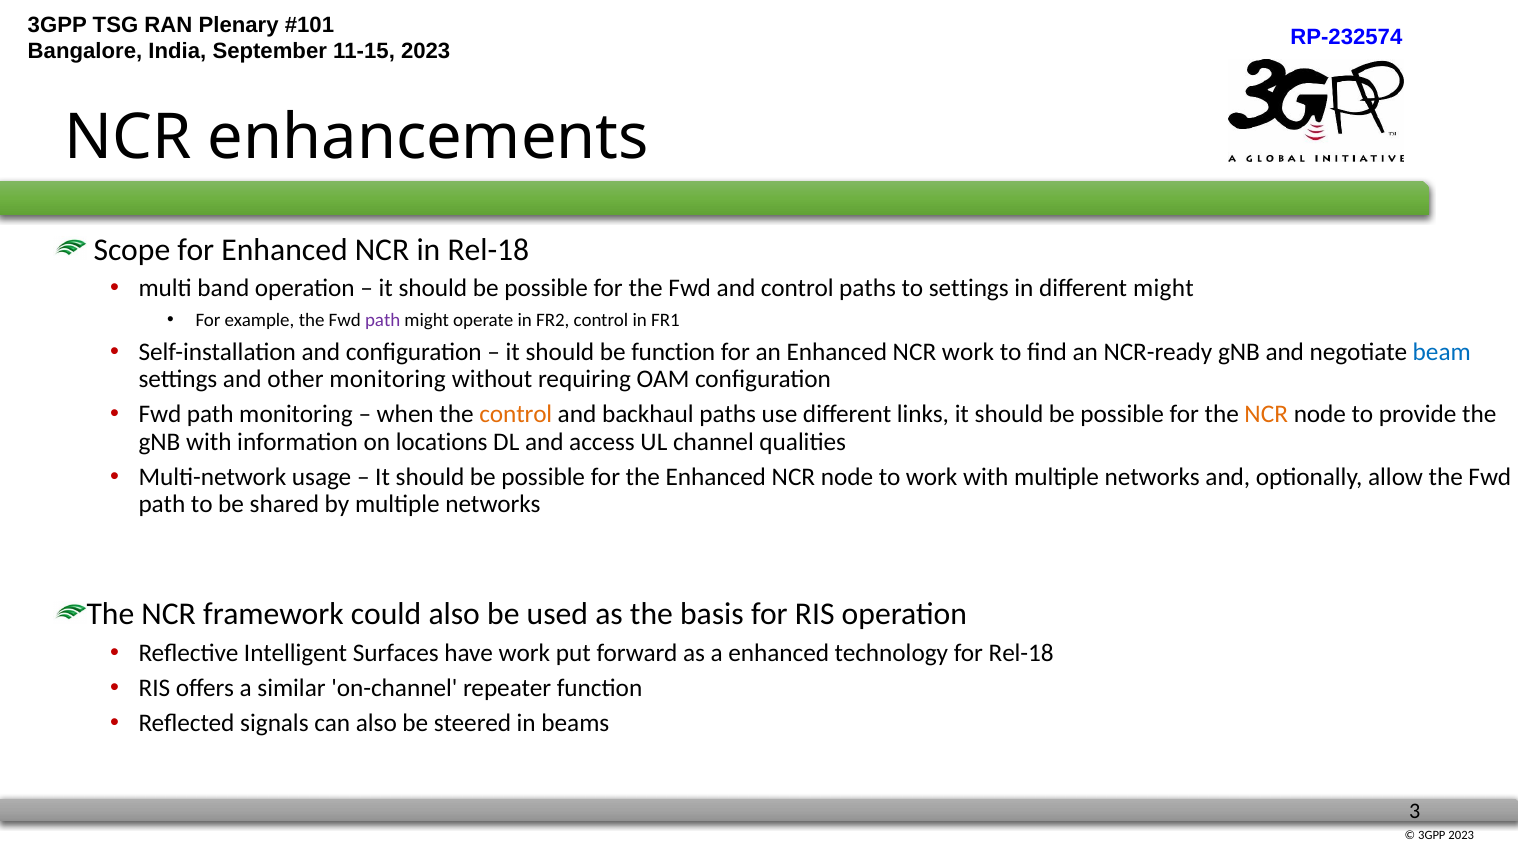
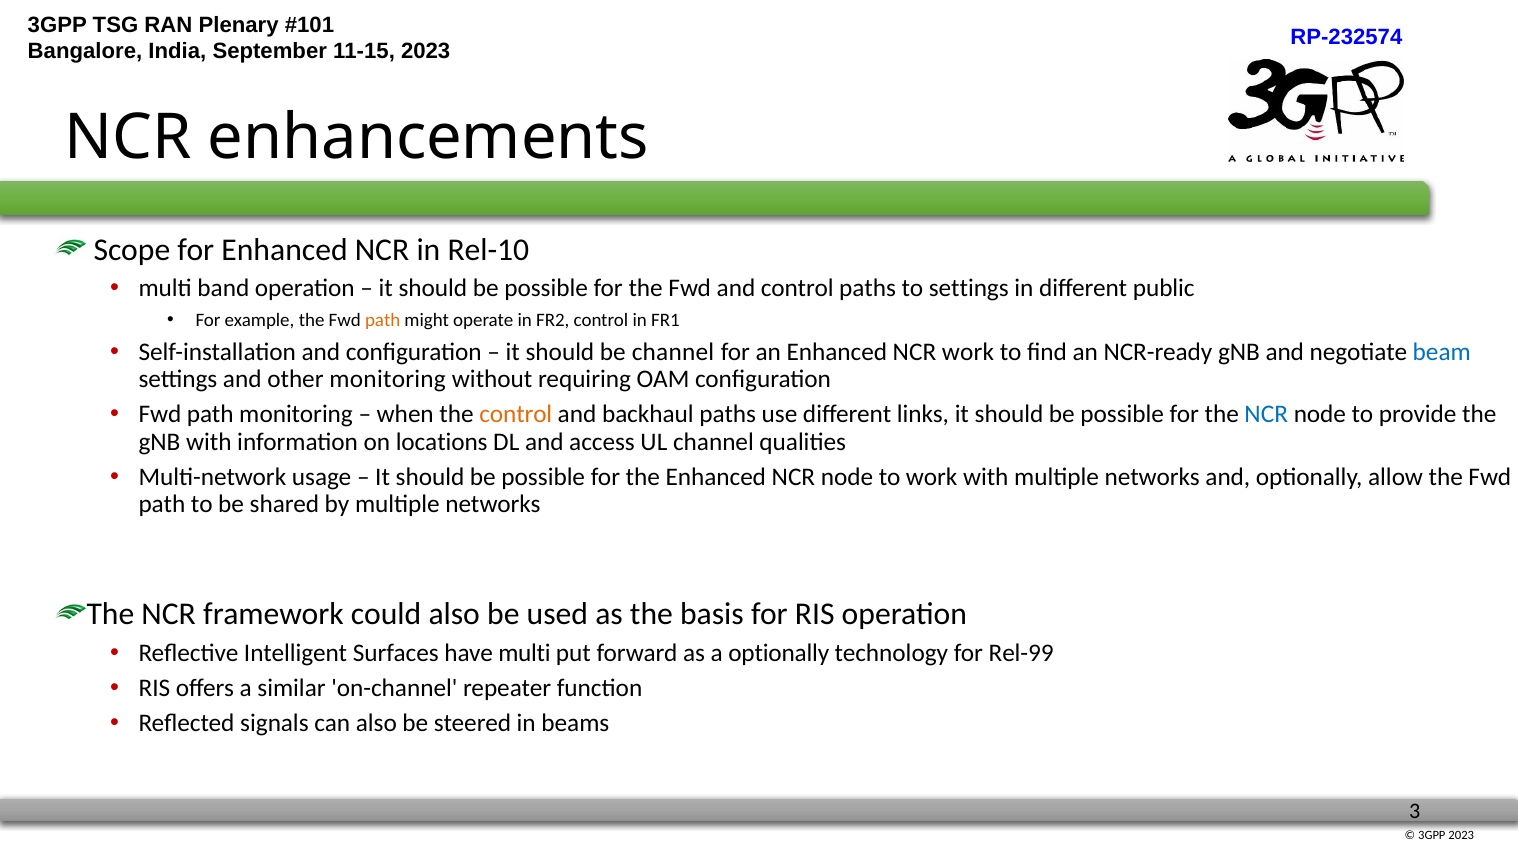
in Rel-18: Rel-18 -> Rel-10
different might: might -> public
path at (383, 320) colour: purple -> orange
be function: function -> channel
NCR at (1266, 414) colour: orange -> blue
have work: work -> multi
a enhanced: enhanced -> optionally
for Rel-18: Rel-18 -> Rel-99
